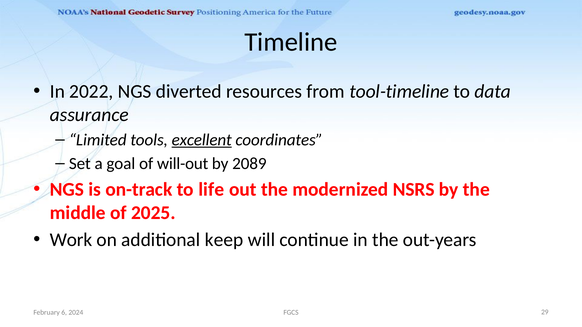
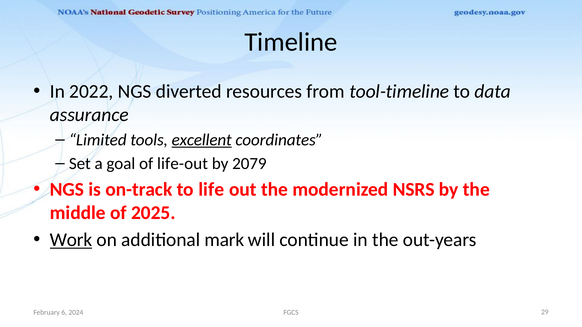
will-out: will-out -> life-out
2089: 2089 -> 2079
Work underline: none -> present
keep: keep -> mark
